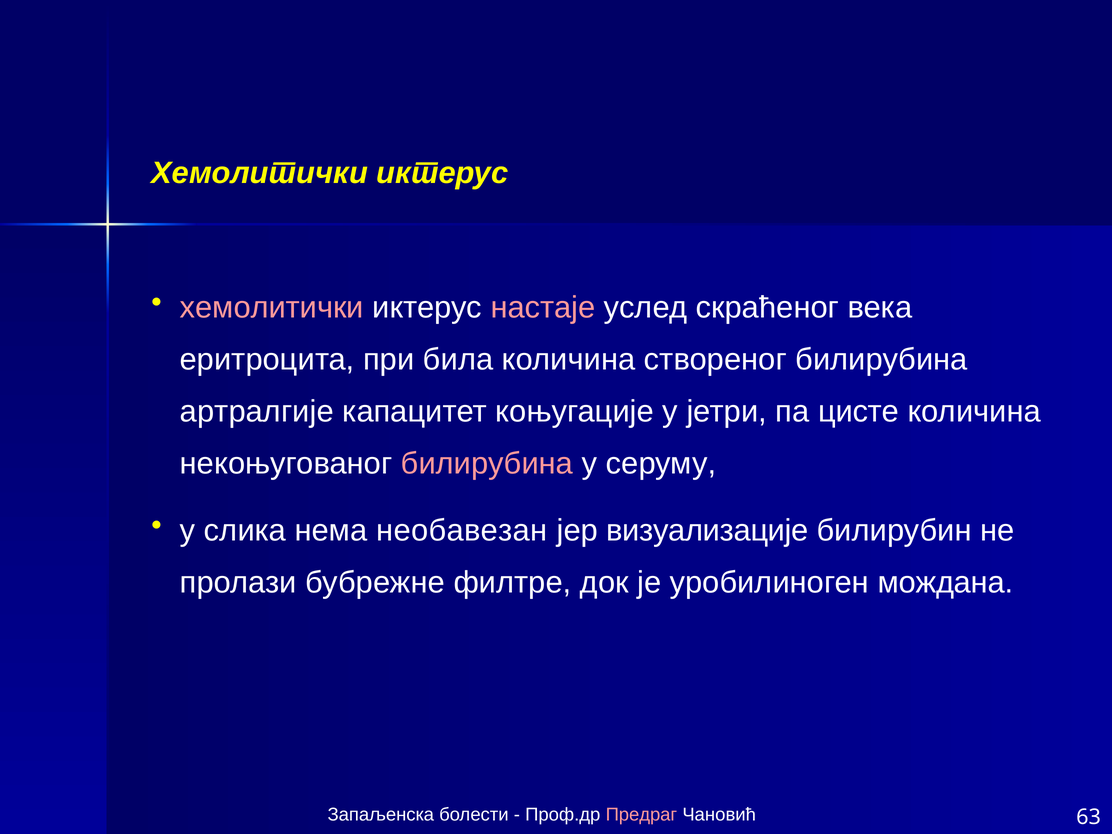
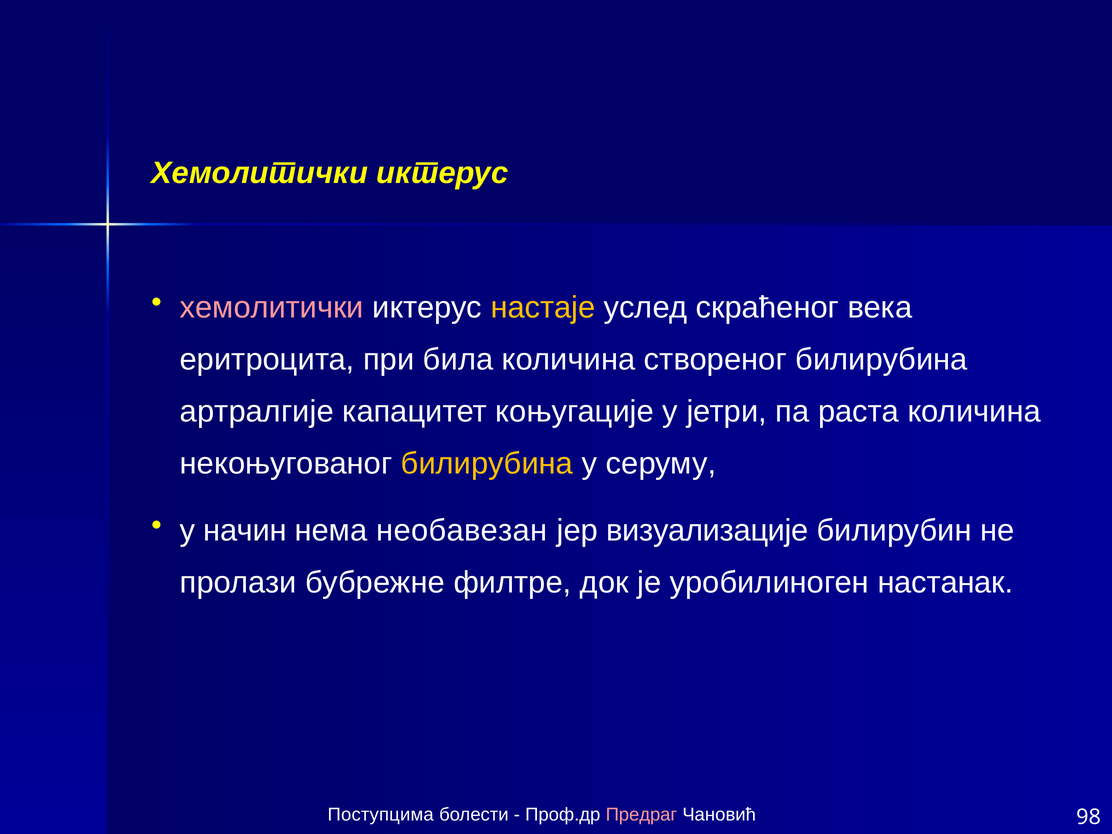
настаје colour: pink -> yellow
цисте: цисте -> раста
билирубина at (487, 463) colour: pink -> yellow
слика: слика -> начин
мождана: мождана -> настанак
Запаљенска: Запаљенска -> Поступцима
63: 63 -> 98
